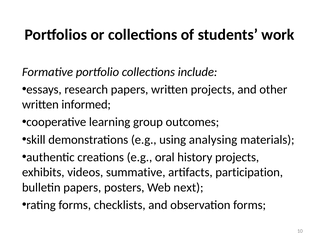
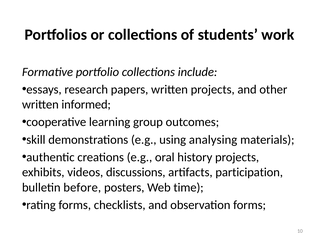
summative: summative -> discussions
bulletin papers: papers -> before
next: next -> time
